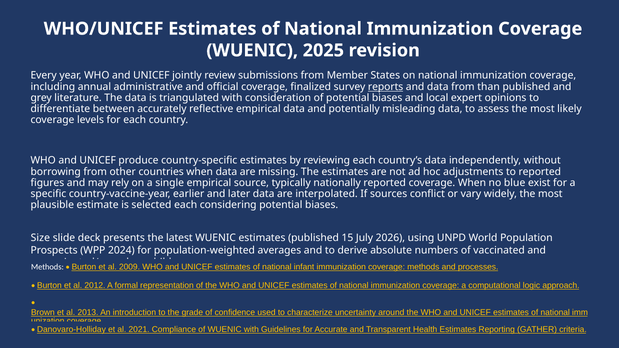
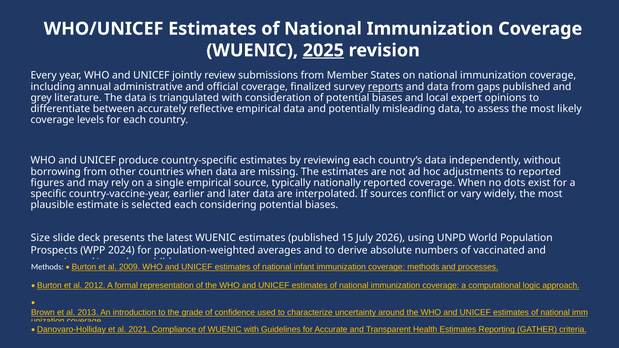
2025 underline: none -> present
than: than -> gaps
blue: blue -> dots
